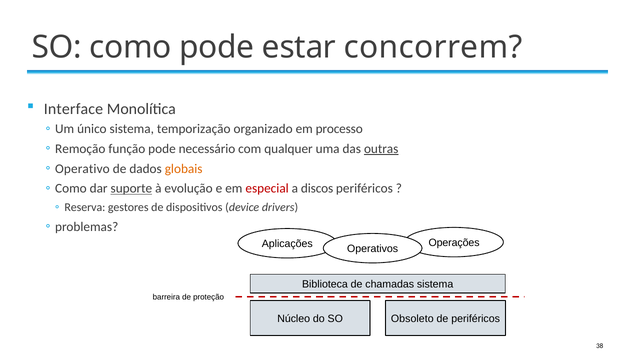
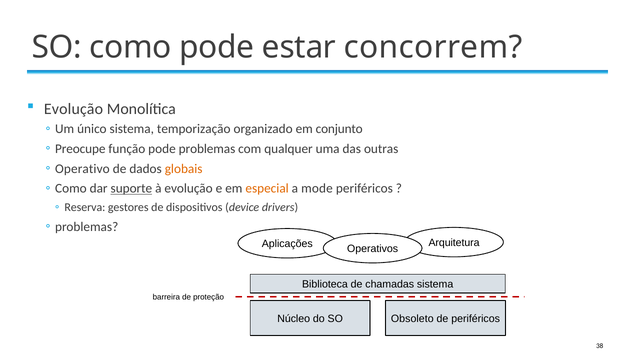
Interface at (73, 109): Interface -> Evolução
processo: processo -> conjunto
Remoção: Remoção -> Preocupe
pode necessário: necessário -> problemas
outras underline: present -> none
especial colour: red -> orange
discos: discos -> mode
Operações: Operações -> Arquitetura
